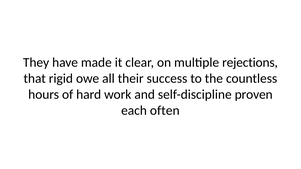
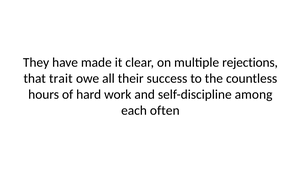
rigid: rigid -> trait
proven: proven -> among
